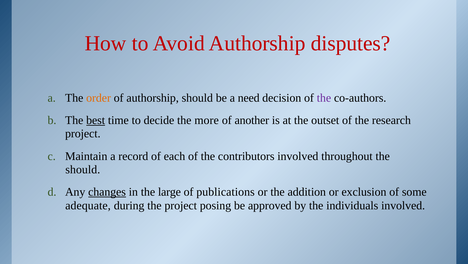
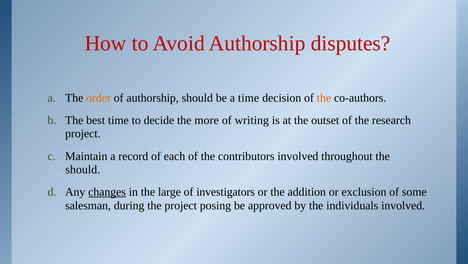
a need: need -> time
the at (324, 98) colour: purple -> orange
best underline: present -> none
another: another -> writing
publications: publications -> investigators
adequate: adequate -> salesman
